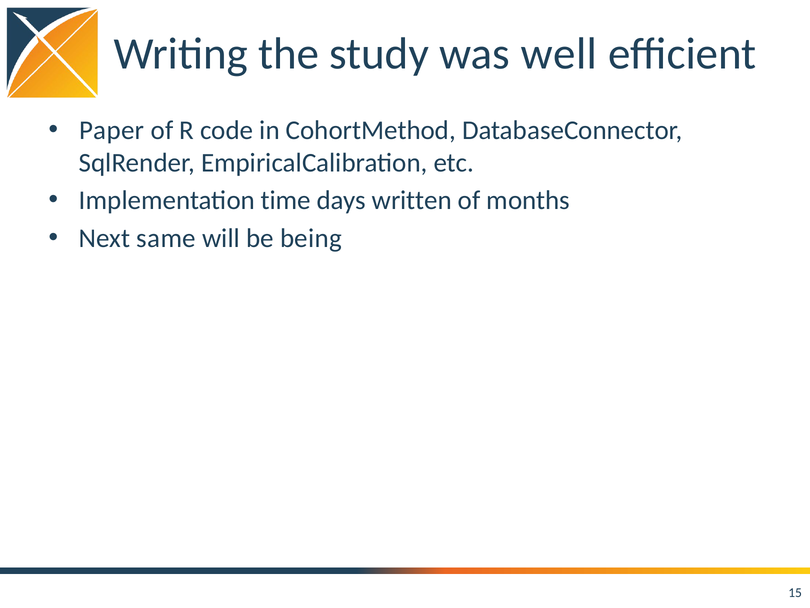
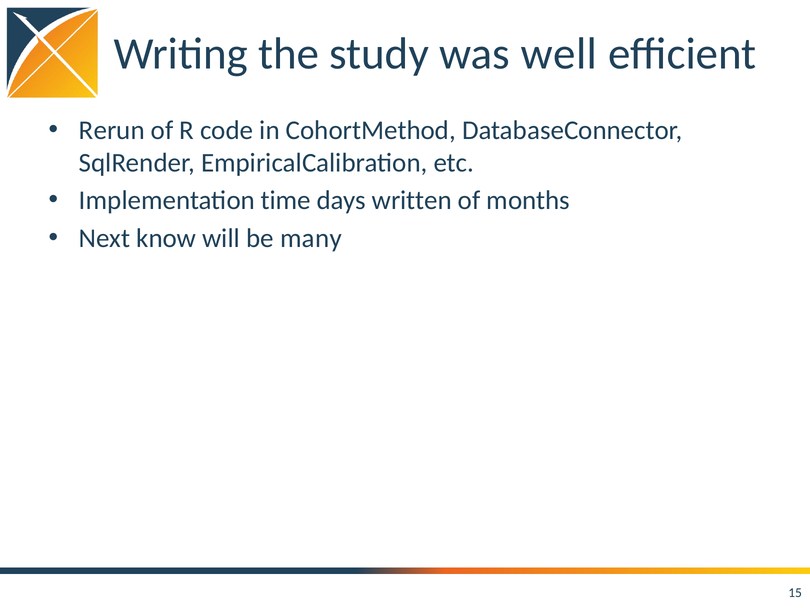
Paper: Paper -> Rerun
same: same -> know
being: being -> many
